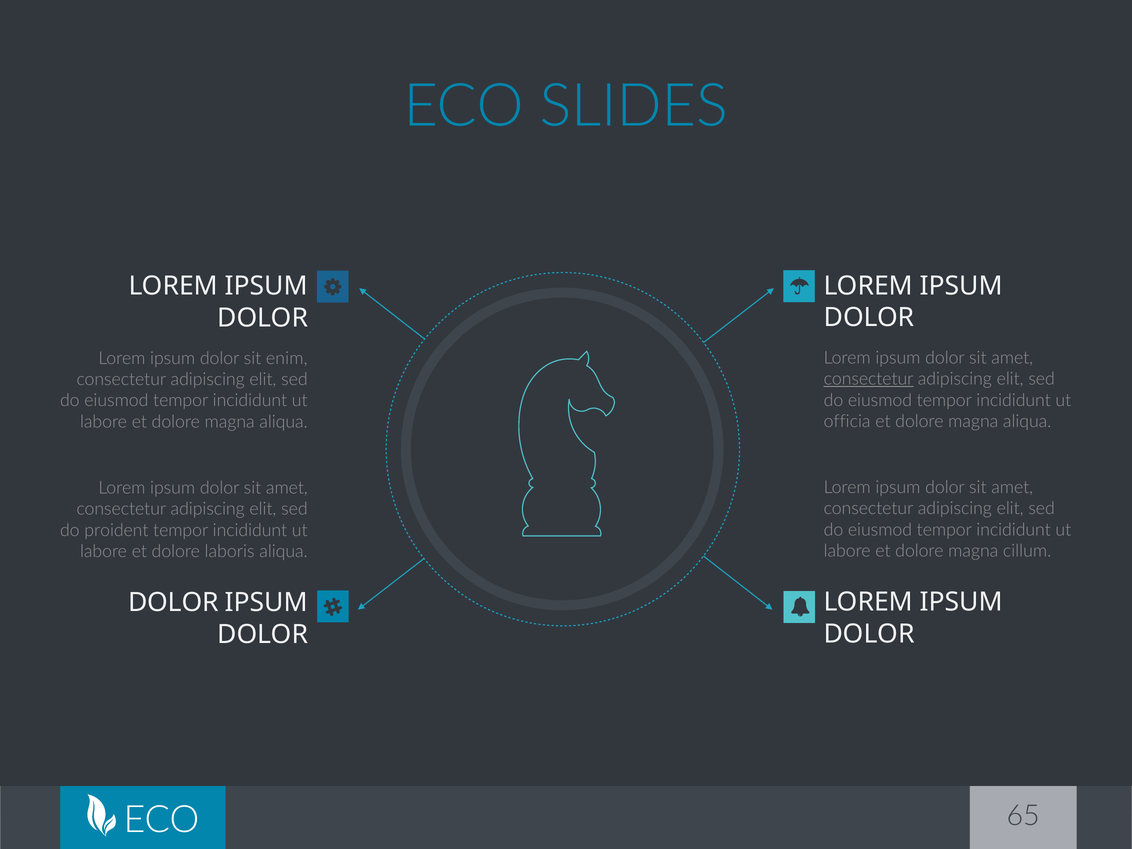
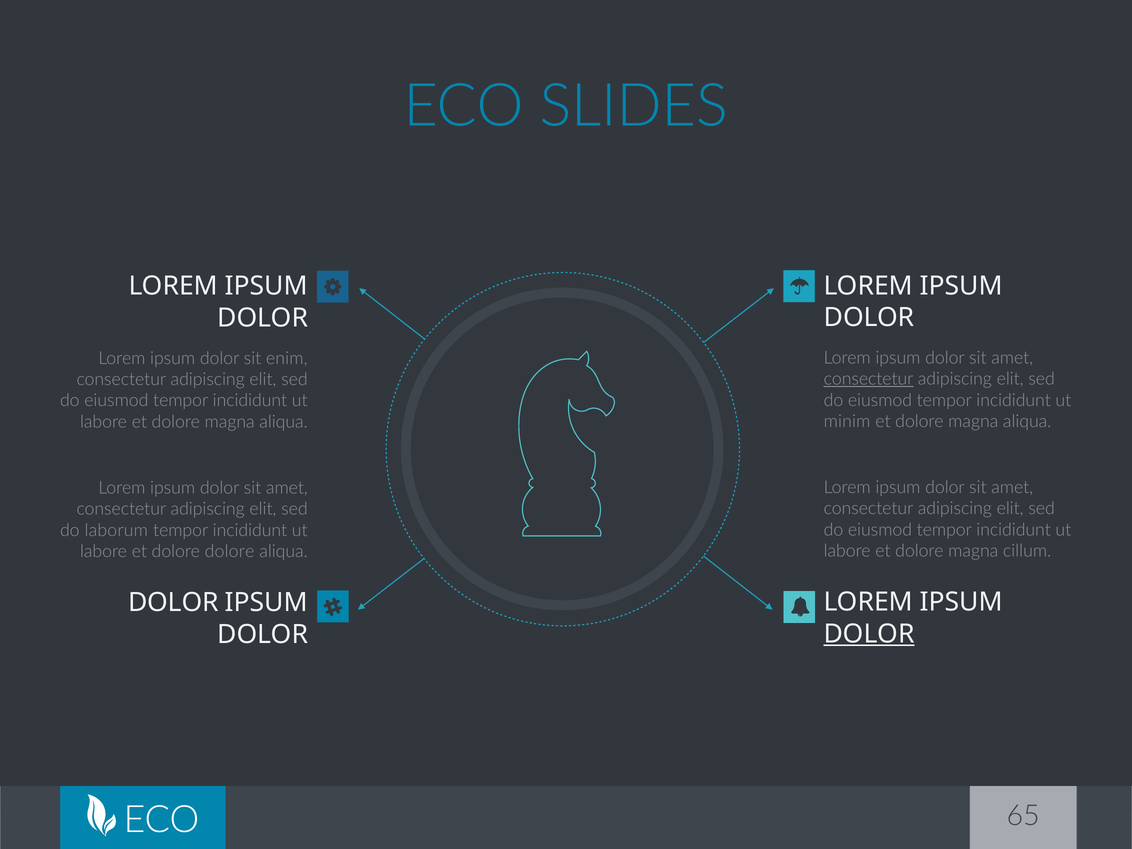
officia: officia -> minim
proident: proident -> laborum
dolore laboris: laboris -> dolore
DOLOR at (869, 634) underline: none -> present
